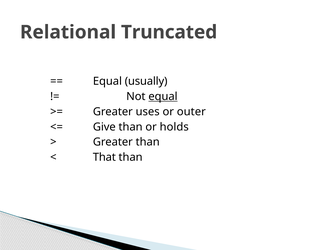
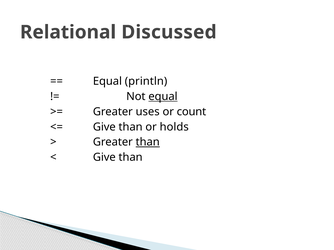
Truncated: Truncated -> Discussed
usually: usually -> println
outer: outer -> count
than at (148, 142) underline: none -> present
That at (104, 158): That -> Give
